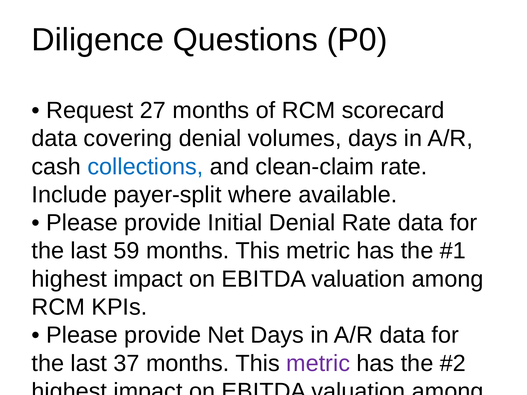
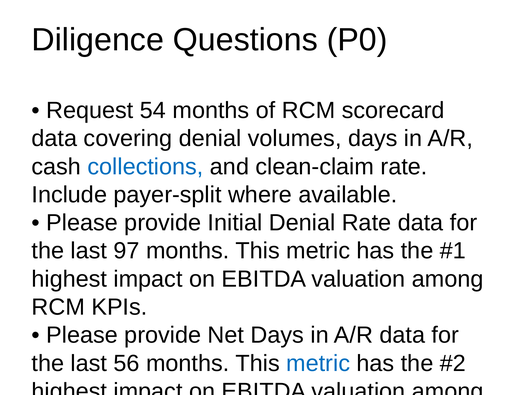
27: 27 -> 54
59: 59 -> 97
37: 37 -> 56
metric at (318, 364) colour: purple -> blue
